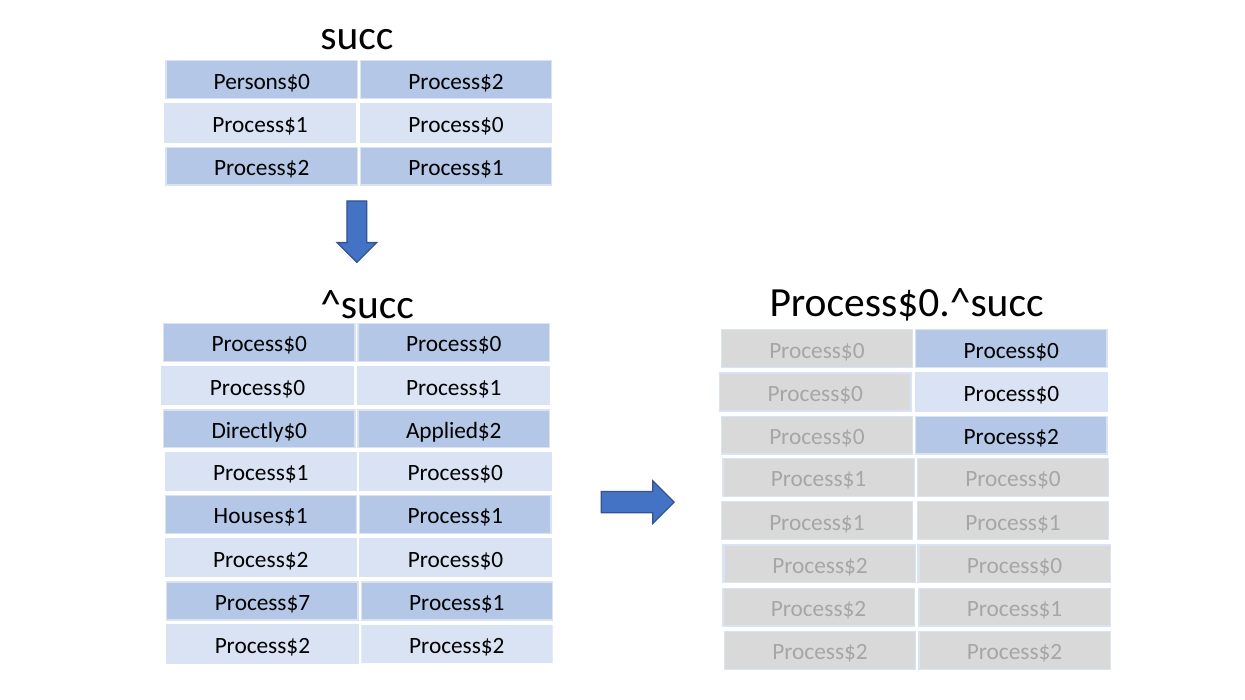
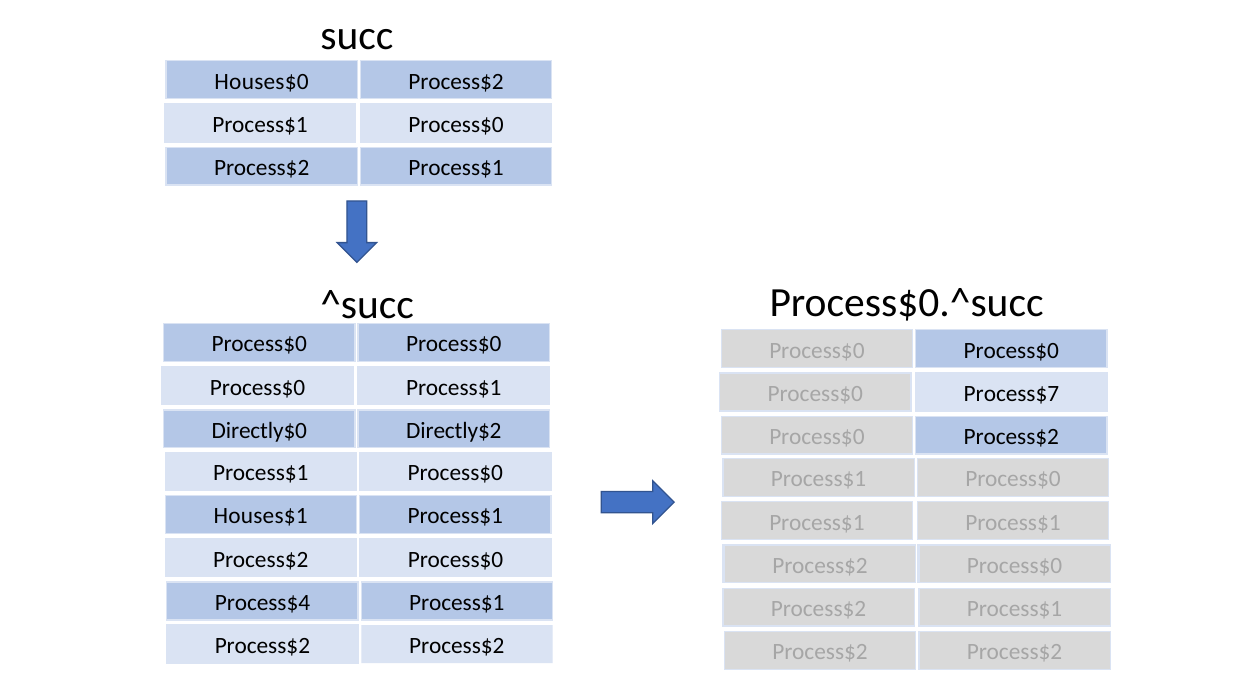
Persons$0: Persons$0 -> Houses$0
Process$0 at (1011, 394): Process$0 -> Process$7
Applied$2: Applied$2 -> Directly$2
Process$7: Process$7 -> Process$4
